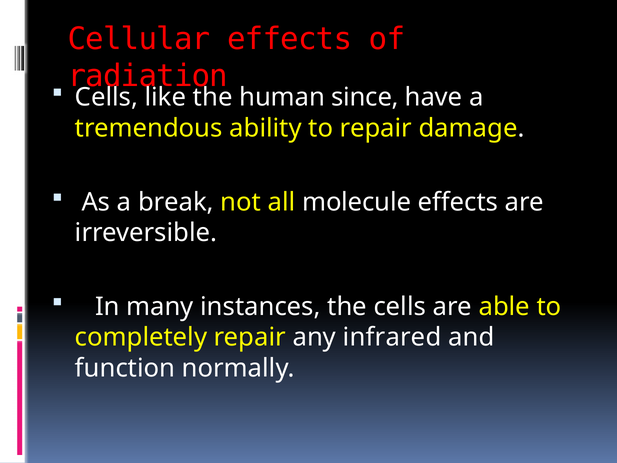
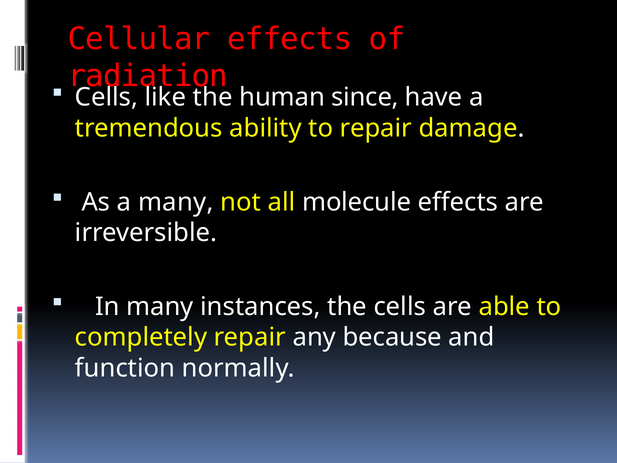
a break: break -> many
infrared: infrared -> because
